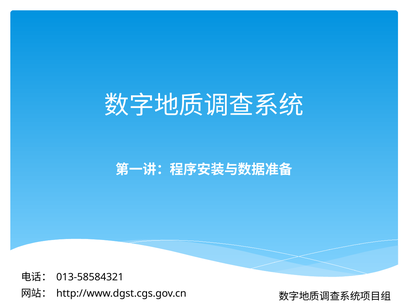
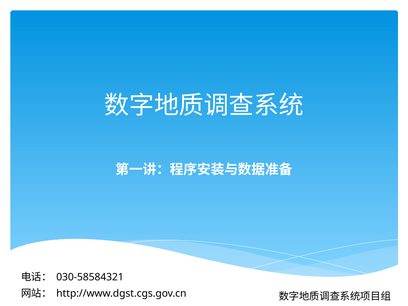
013-58584321: 013-58584321 -> 030-58584321
